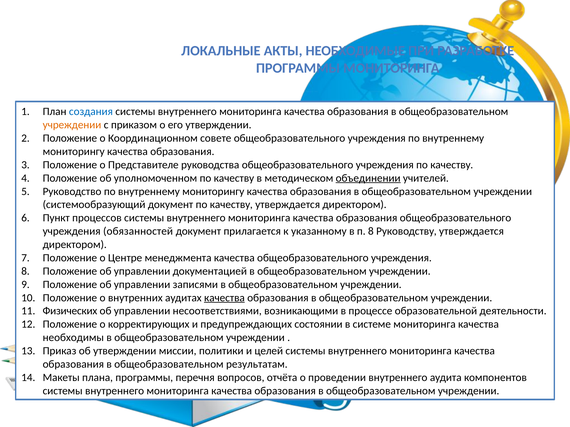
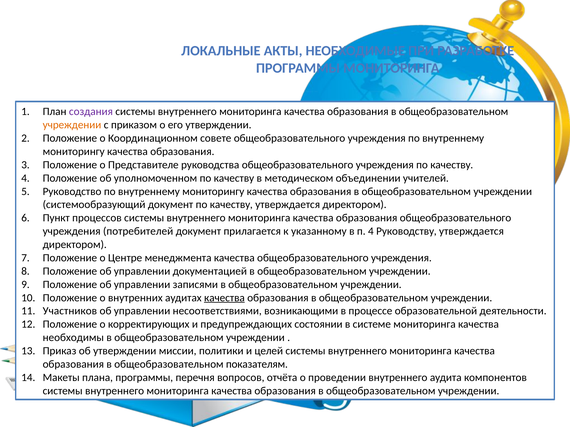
создания colour: blue -> purple
объединении underline: present -> none
обязанностей: обязанностей -> потребителей
п 8: 8 -> 4
Физических: Физических -> Участников
результатам: результатам -> показателям
